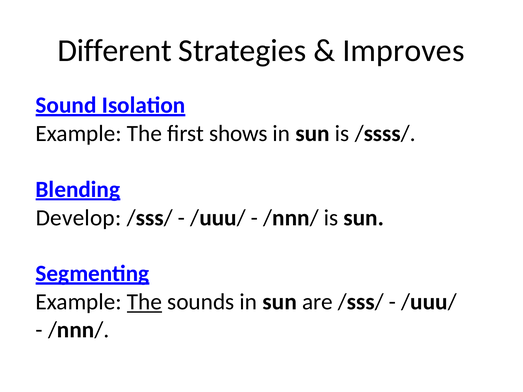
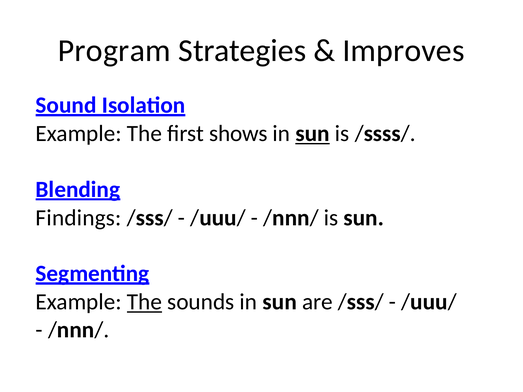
Different: Different -> Program
sun at (313, 134) underline: none -> present
Develop: Develop -> Findings
